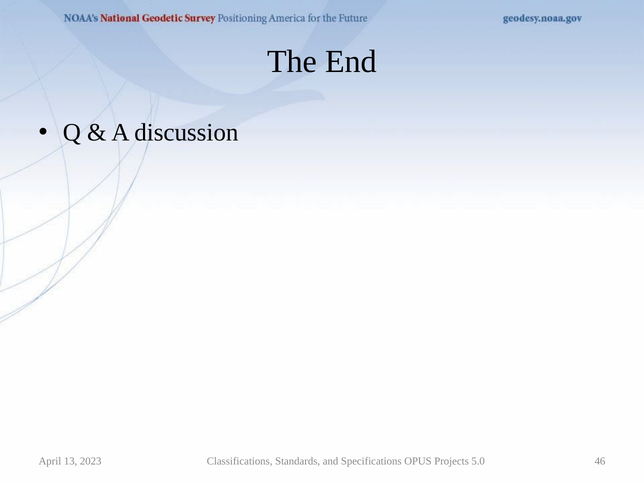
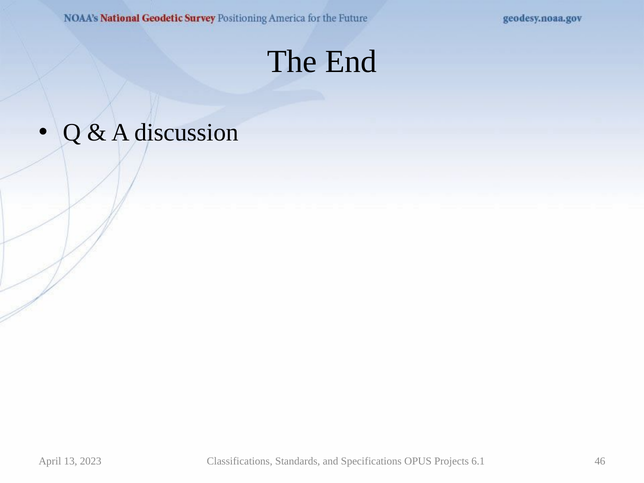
5.0: 5.0 -> 6.1
